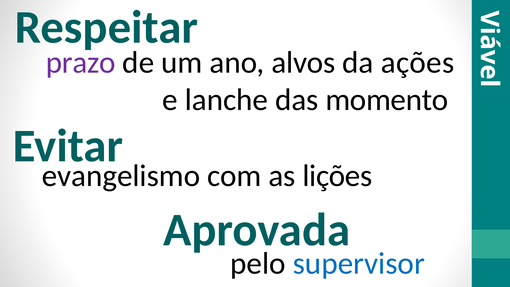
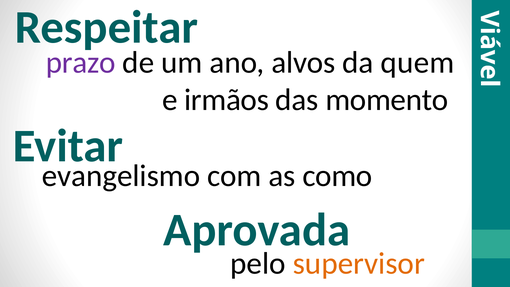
ações: ações -> quem
lanche: lanche -> irmãos
lições: lições -> como
supervisor colour: blue -> orange
